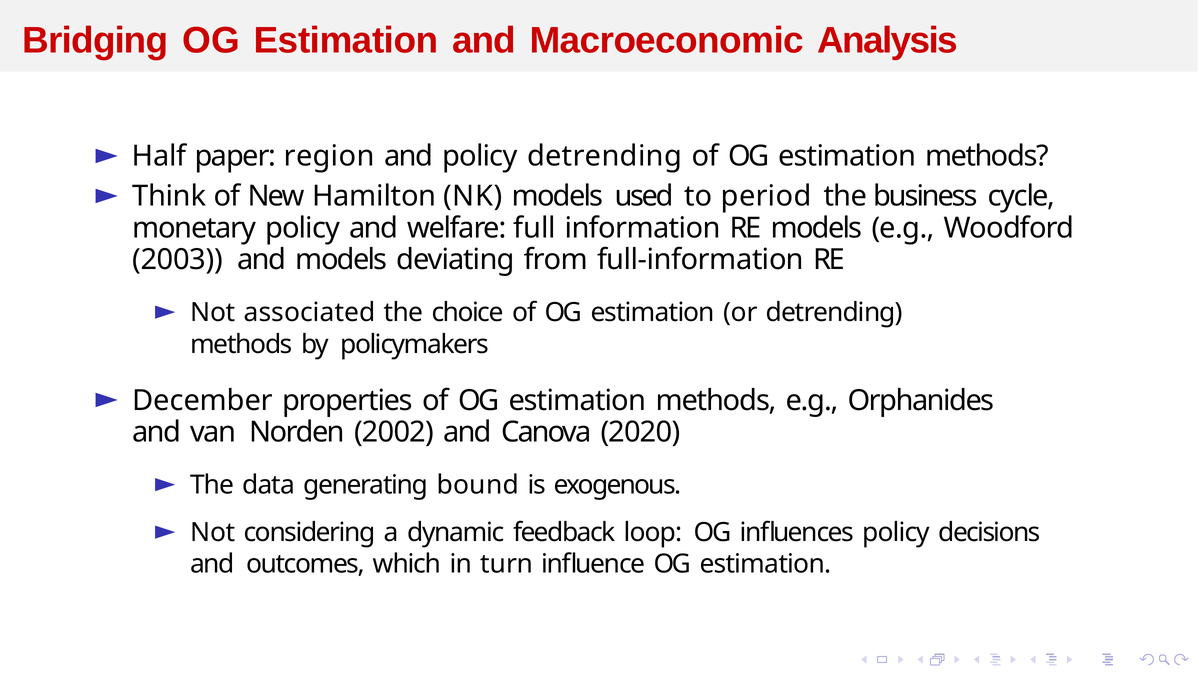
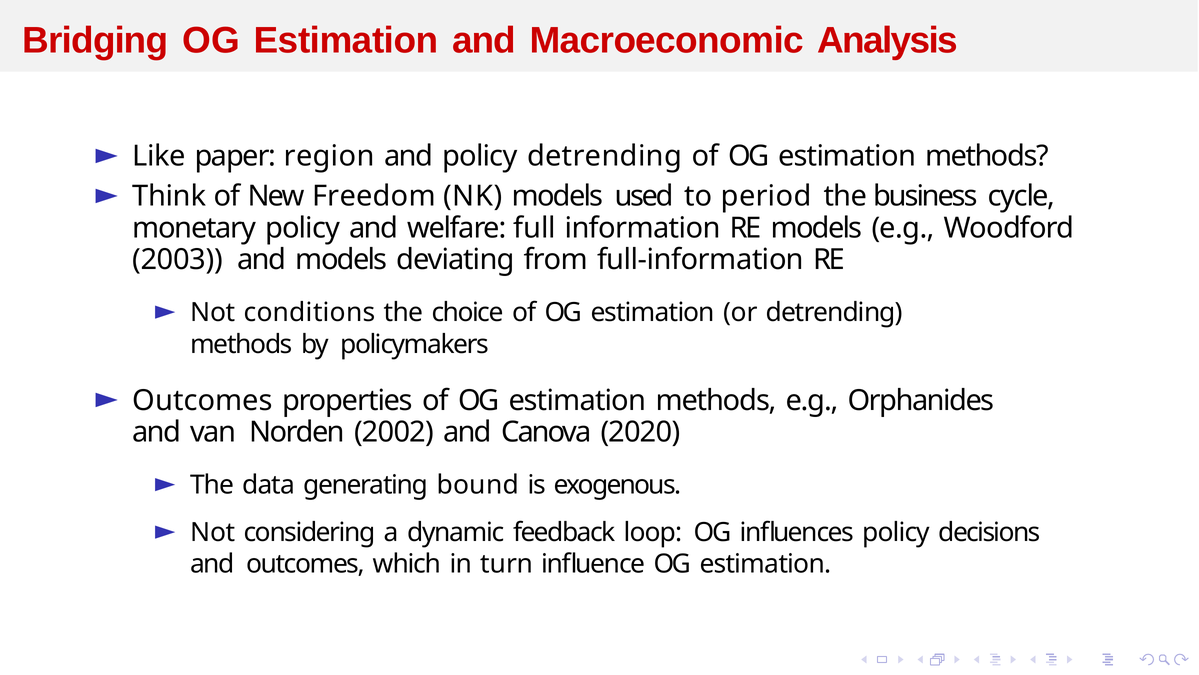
Half: Half -> Like
Hamilton: Hamilton -> Freedom
associated: associated -> conditions
December at (203, 400): December -> Outcomes
